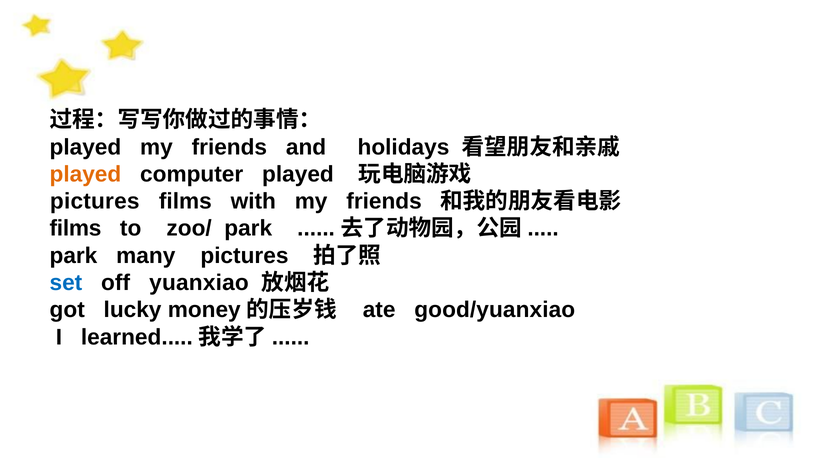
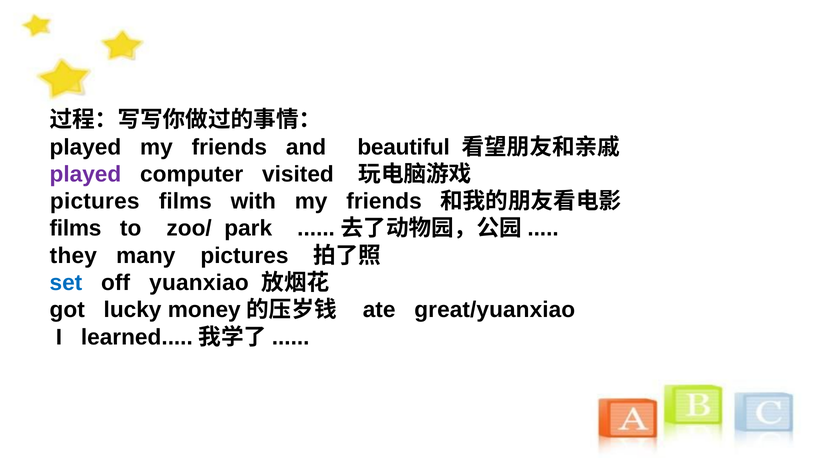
holidays: holidays -> beautiful
played at (85, 174) colour: orange -> purple
computer played: played -> visited
park at (73, 256): park -> they
good/yuanxiao: good/yuanxiao -> great/yuanxiao
